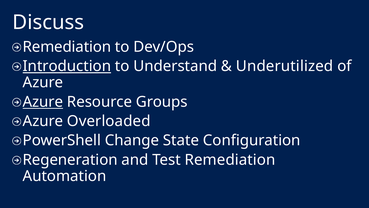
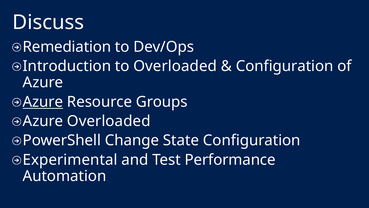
Introduction underline: present -> none
to Understand: Understand -> Overloaded
Underutilized at (285, 66): Underutilized -> Configuration
Regeneration: Regeneration -> Experimental
Test Remediation: Remediation -> Performance
